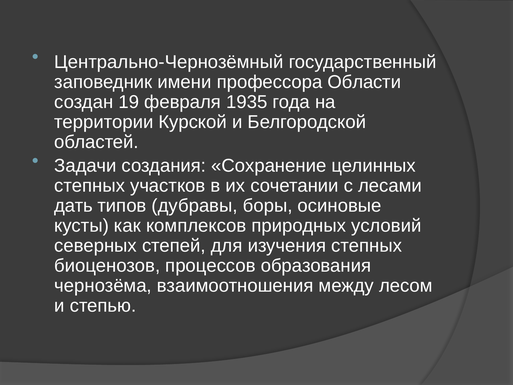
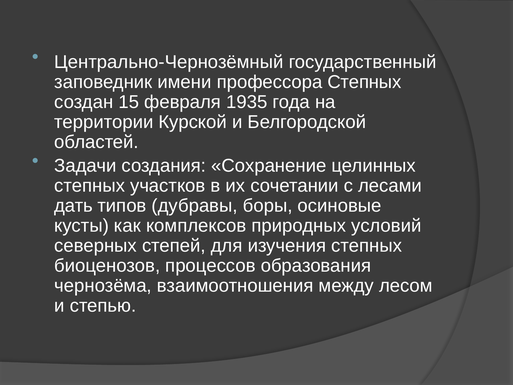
профессора Области: Области -> Степных
19: 19 -> 15
